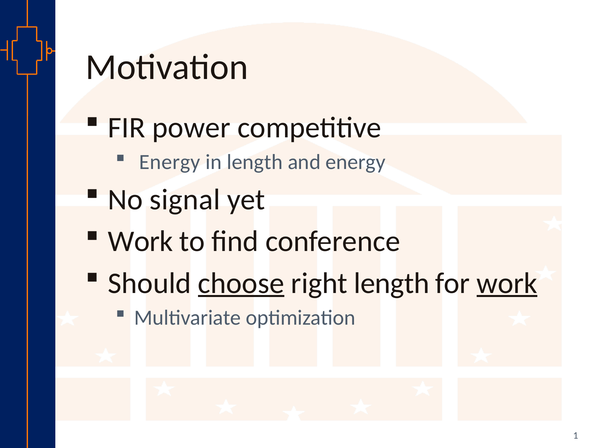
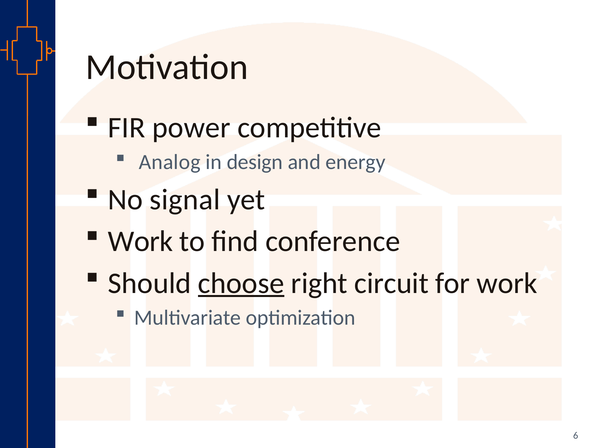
Energy at (170, 162): Energy -> Analog
in length: length -> design
right length: length -> circuit
work at (507, 283) underline: present -> none
1: 1 -> 6
